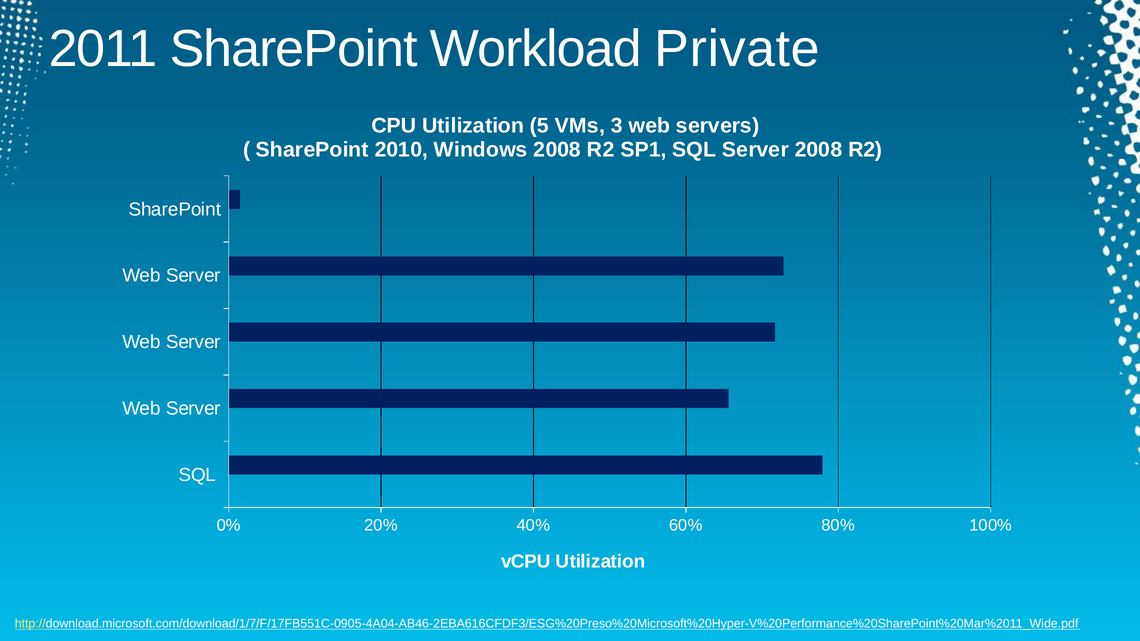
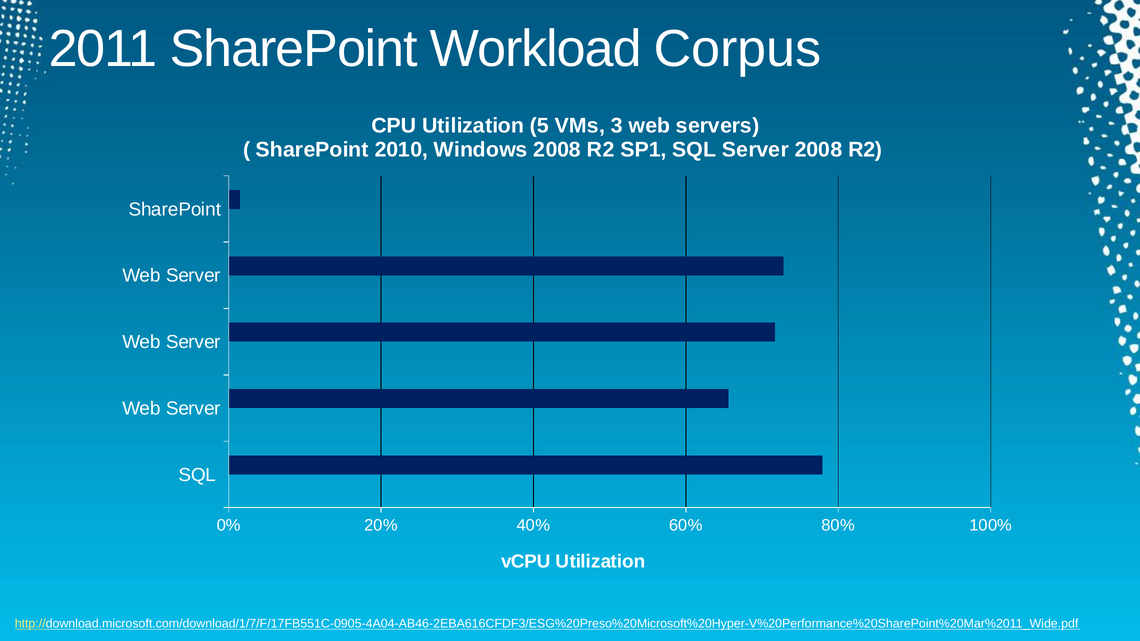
Private: Private -> Corpus
